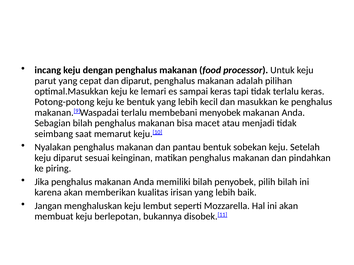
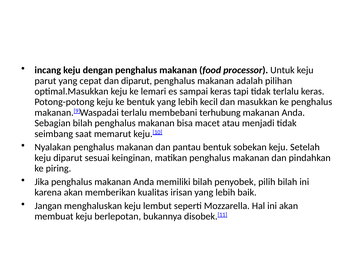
menyobek: menyobek -> terhubung
